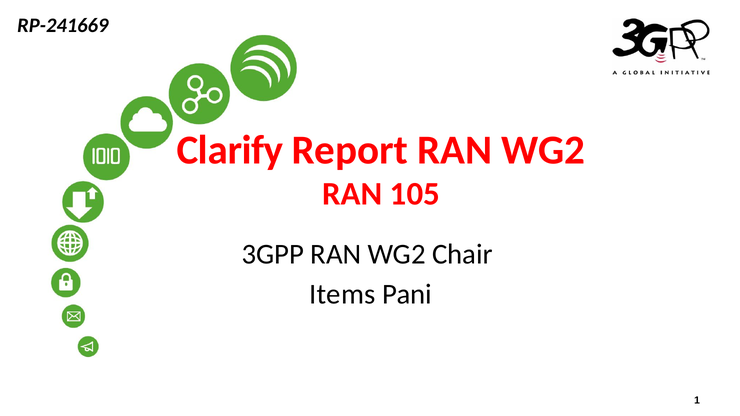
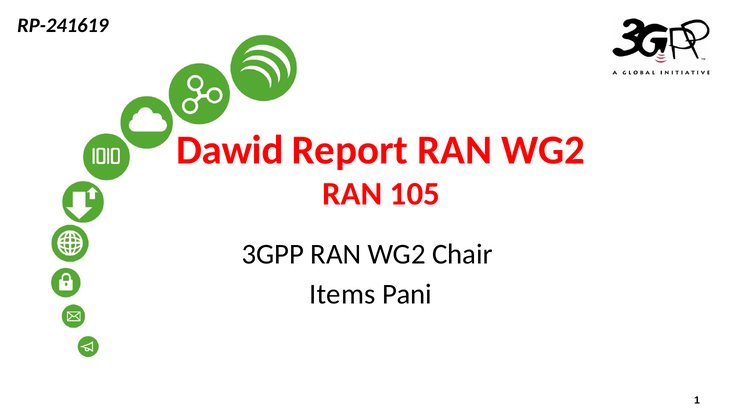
RP-241669: RP-241669 -> RP-241619
Clarify: Clarify -> Dawid
